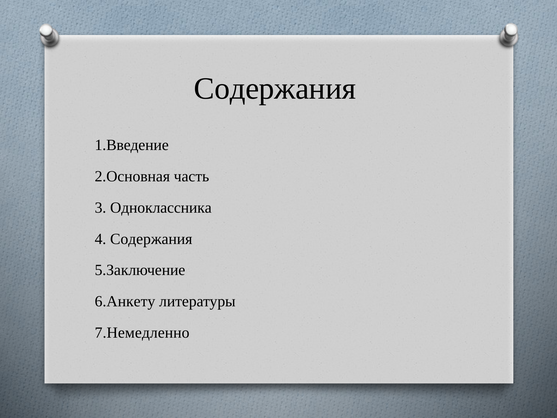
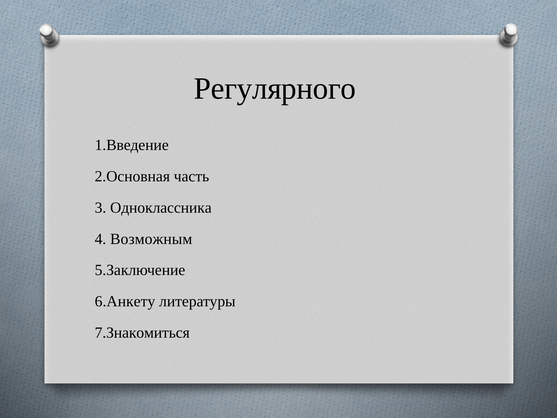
Содержания at (275, 89): Содержания -> Регулярного
4 Содержания: Содержания -> Возможным
7.Немедленно: 7.Немедленно -> 7.Знакомиться
